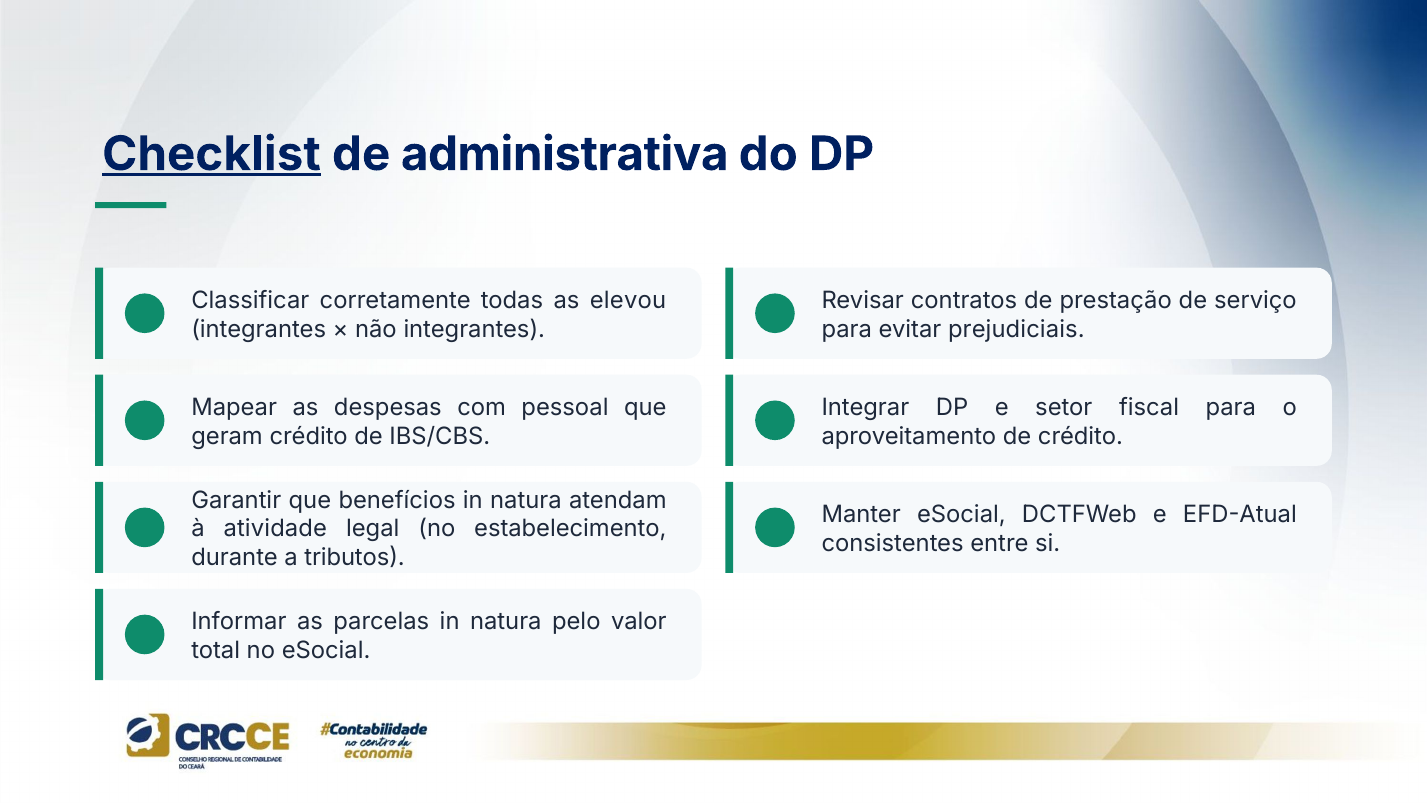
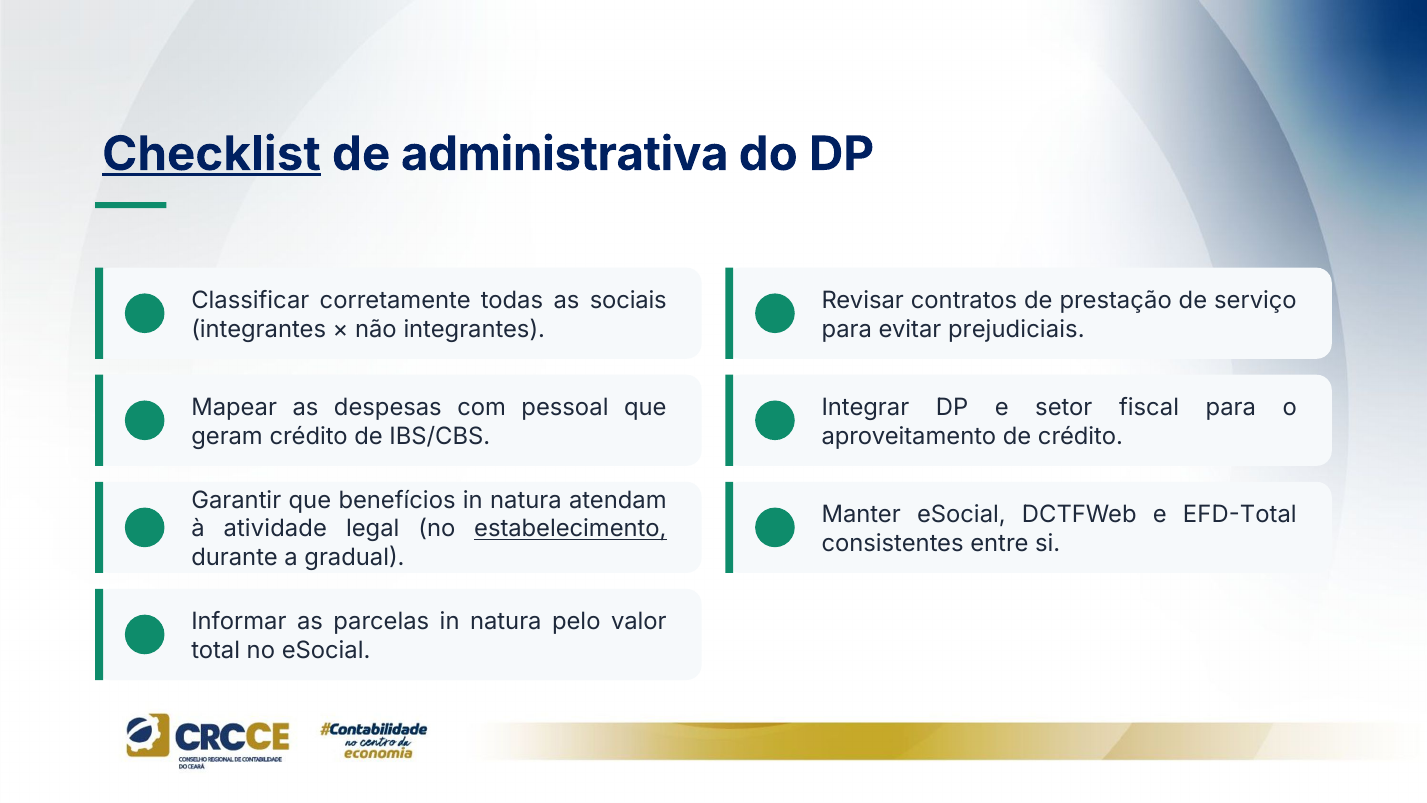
elevou: elevou -> sociais
EFD-Atual: EFD-Atual -> EFD-Total
estabelecimento underline: none -> present
tributos: tributos -> gradual
